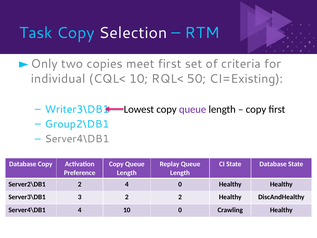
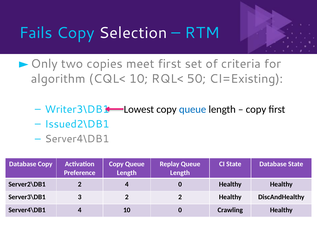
Task: Task -> Fails
individual: individual -> algorithm
queue at (193, 109) colour: purple -> blue
Group2\DB1: Group2\DB1 -> Issued2\DB1
